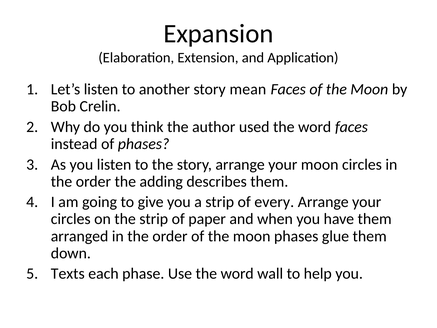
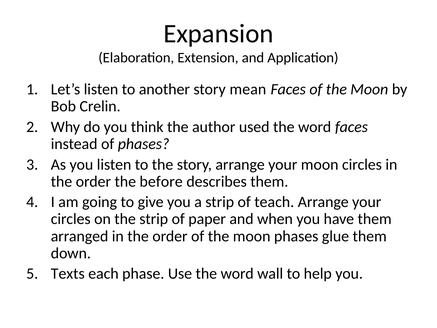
adding: adding -> before
every: every -> teach
